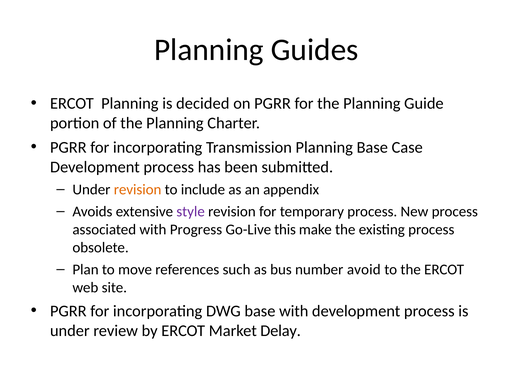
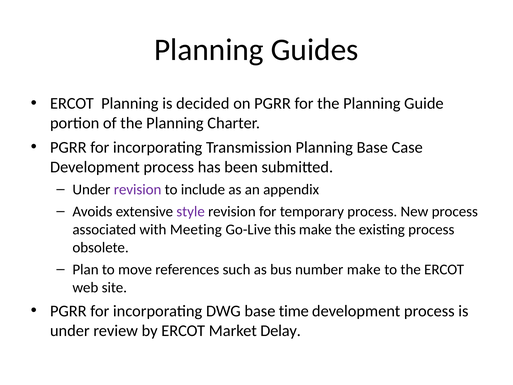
revision at (138, 190) colour: orange -> purple
Progress: Progress -> Meeting
number avoid: avoid -> make
base with: with -> time
